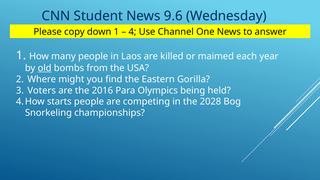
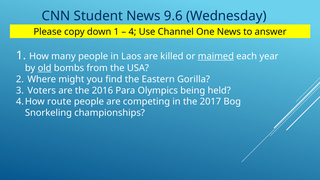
maimed underline: none -> present
starts: starts -> route
2028: 2028 -> 2017
